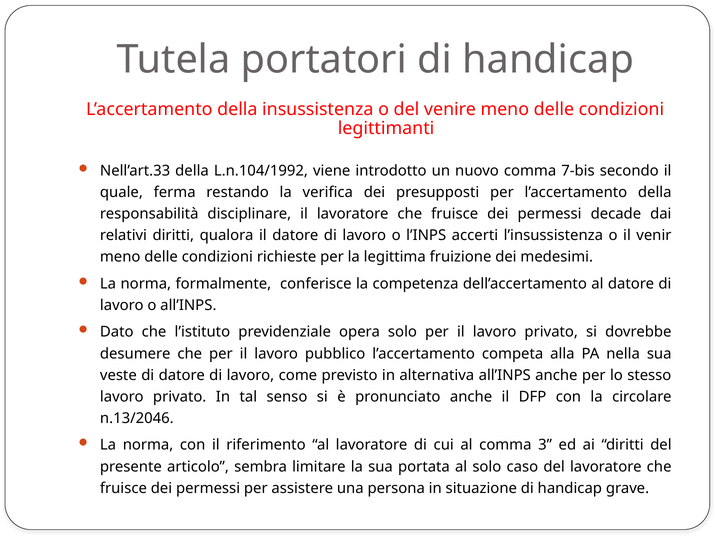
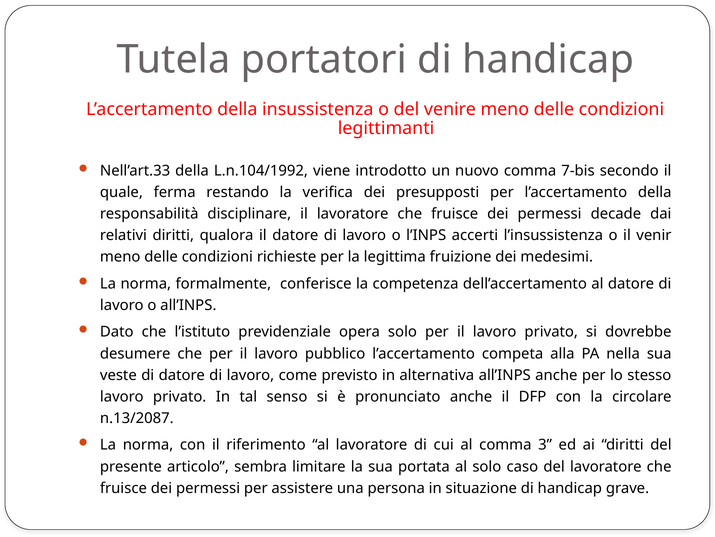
n.13/2046: n.13/2046 -> n.13/2087
